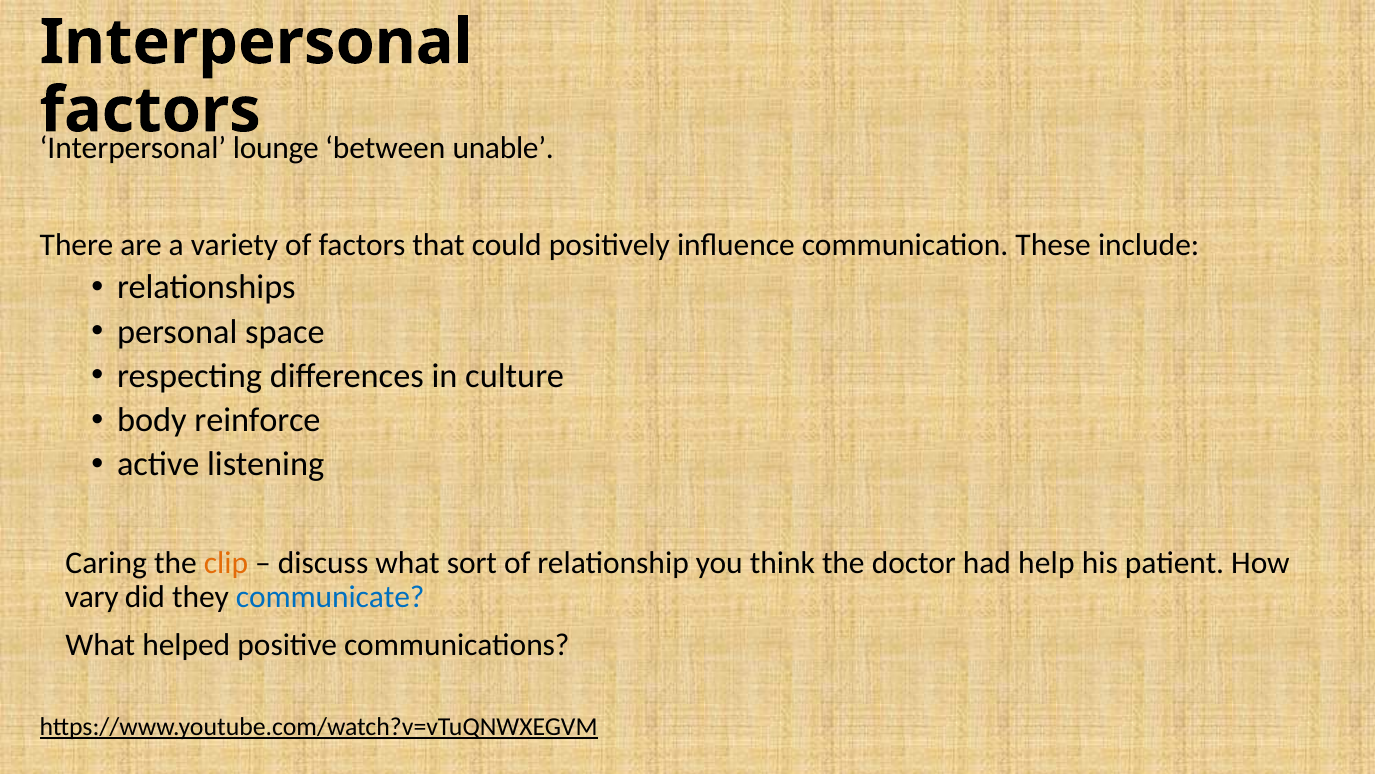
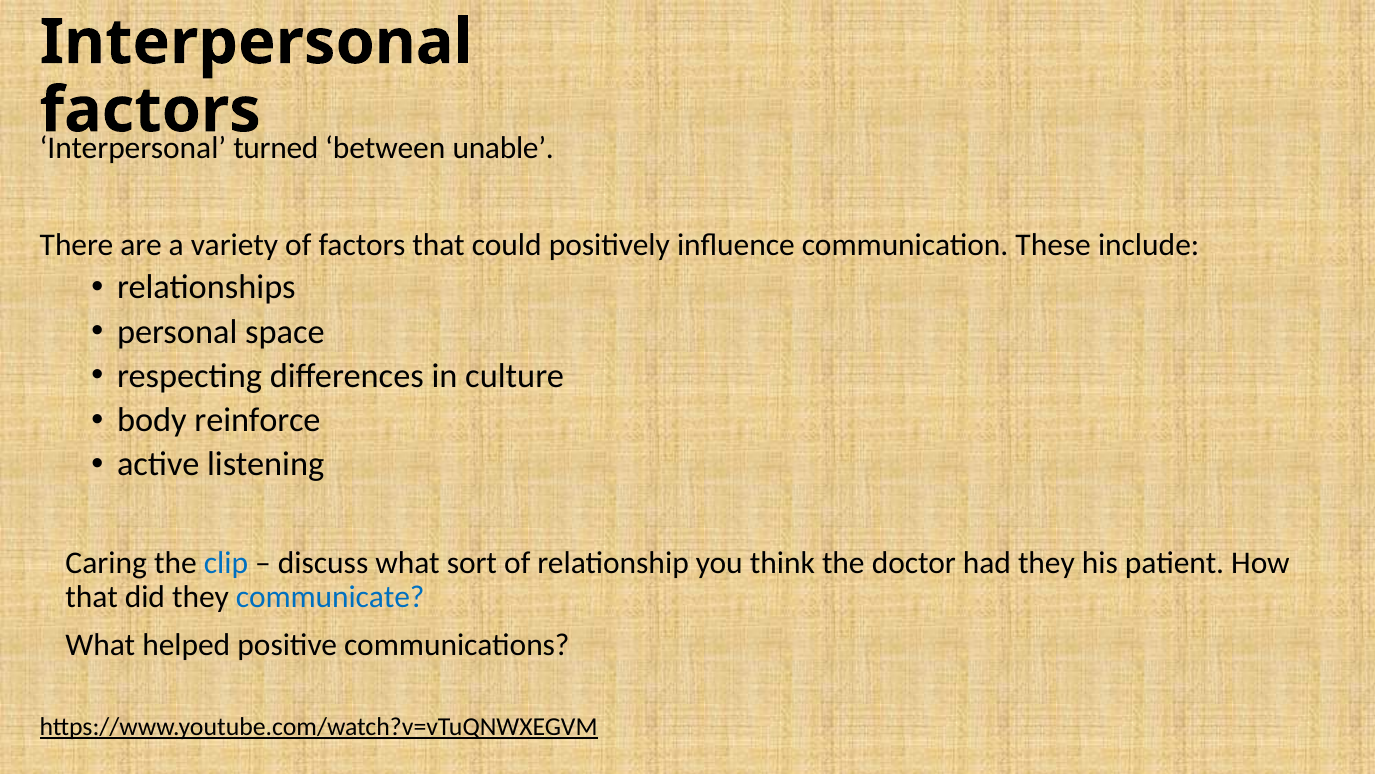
lounge: lounge -> turned
clip colour: orange -> blue
had help: help -> they
vary at (92, 596): vary -> that
